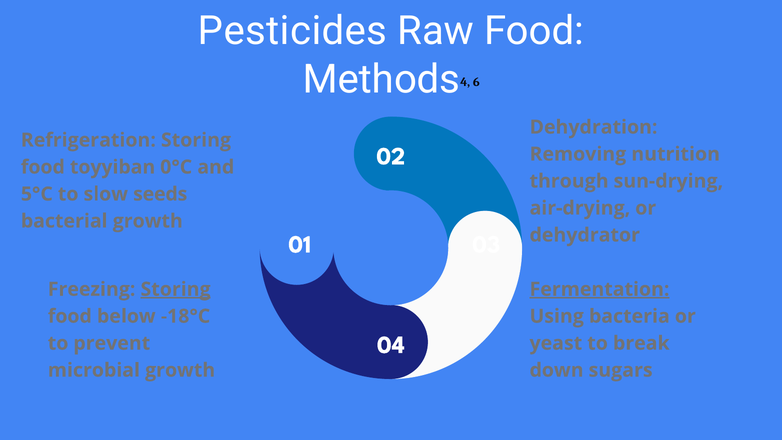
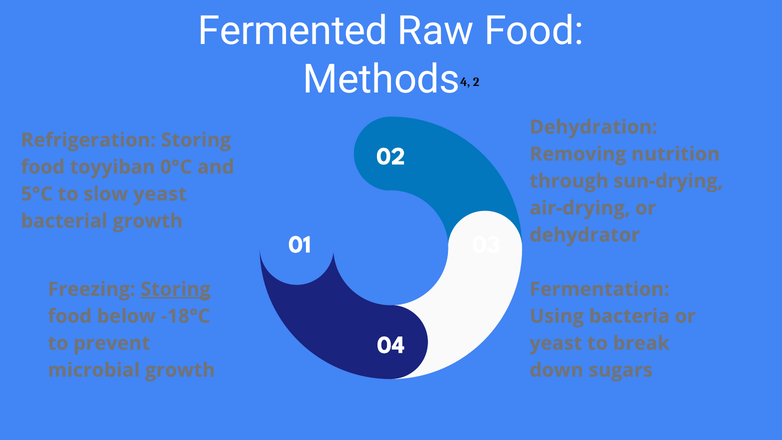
Pesticides: Pesticides -> Fermented
6: 6 -> 2
slow seeds: seeds -> yeast
Fermentation underline: present -> none
